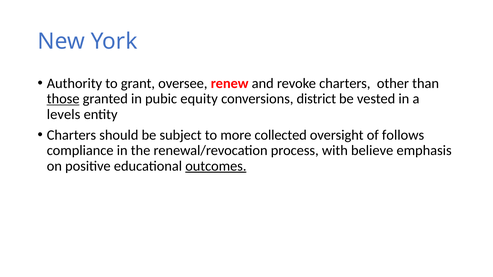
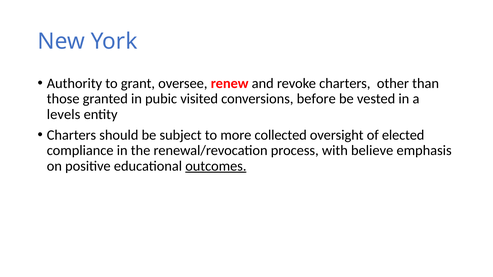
those underline: present -> none
equity: equity -> visited
district: district -> before
follows: follows -> elected
